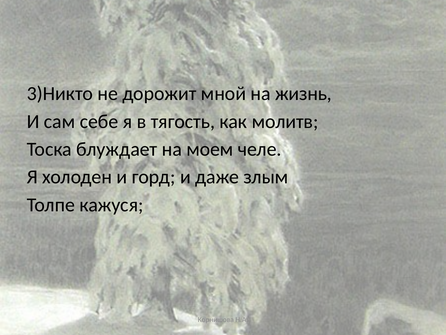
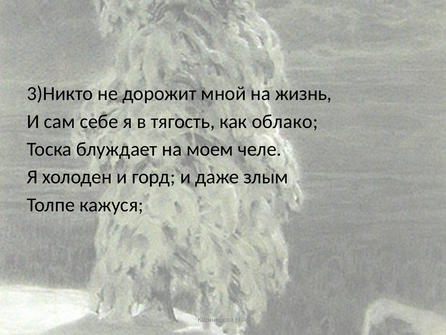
молитв: молитв -> облако
